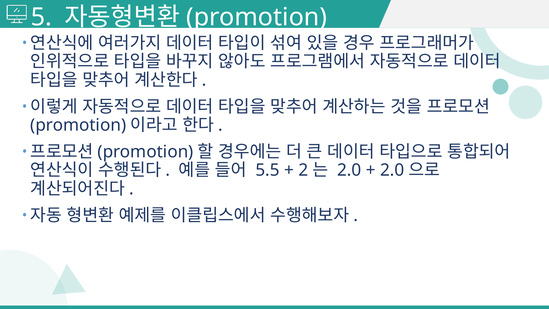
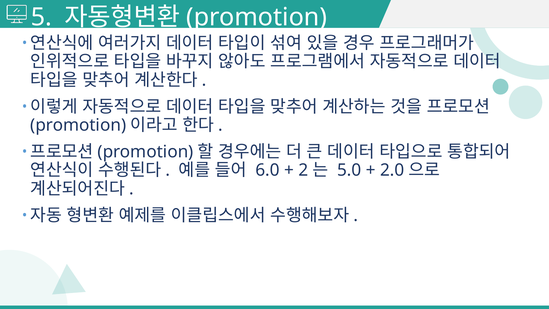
5.5: 5.5 -> 6.0
2.0 at (349, 170): 2.0 -> 5.0
